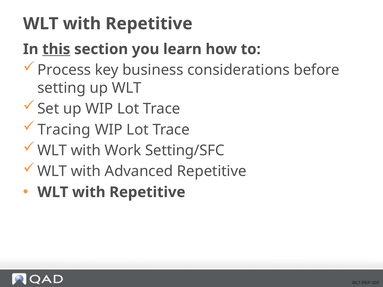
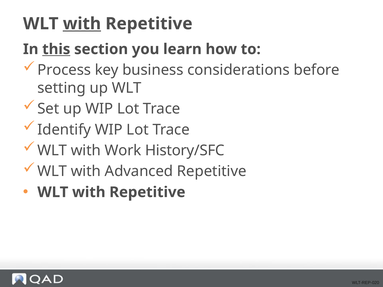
with at (82, 24) underline: none -> present
Tracing: Tracing -> Identify
Setting/SFC: Setting/SFC -> History/SFC
